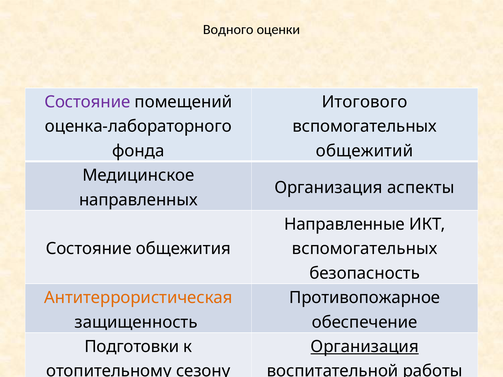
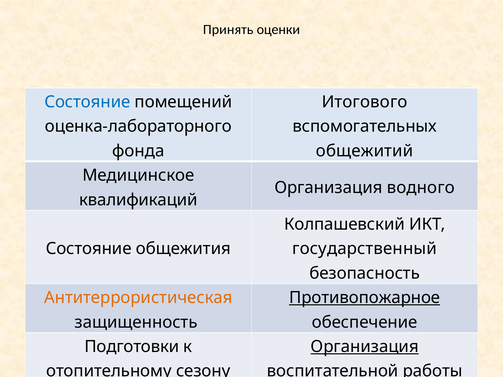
Водного: Водного -> Принять
Состояние at (87, 102) colour: purple -> blue
аспекты: аспекты -> водного
направленных: направленных -> квалификаций
Направленные: Направленные -> Колпашевский
вспомогательных at (365, 249): вспомогательных -> государственный
Противопожарное underline: none -> present
